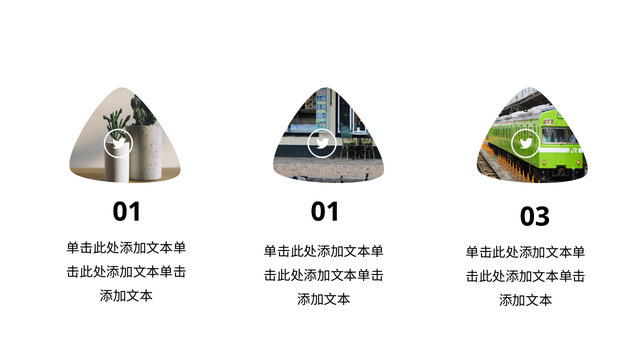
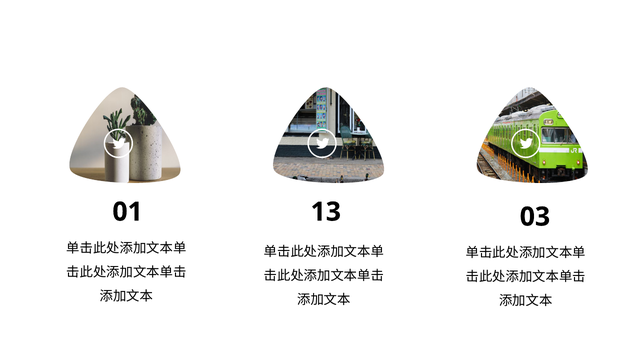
01 01: 01 -> 13
